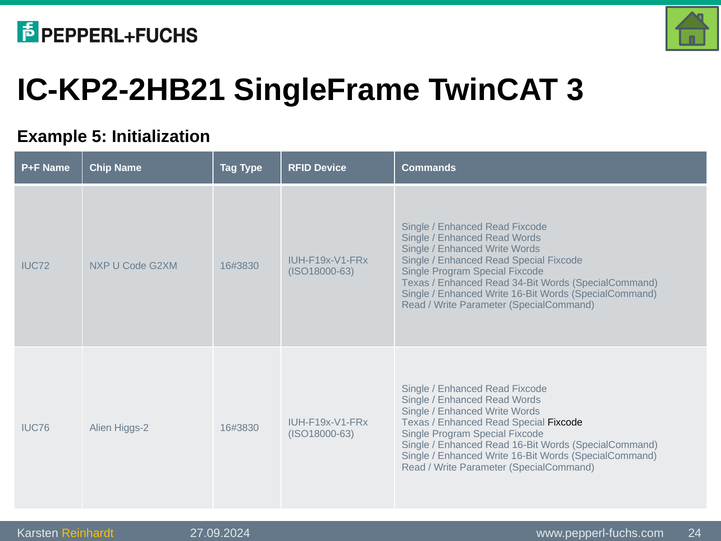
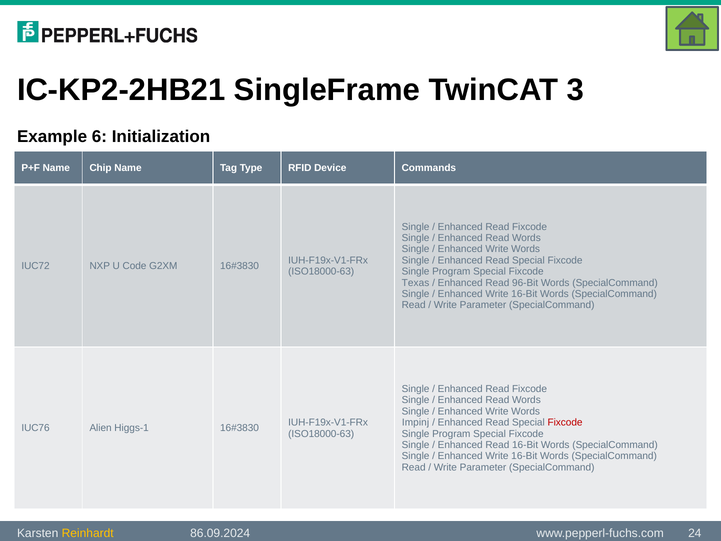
5: 5 -> 6
34-Bit: 34-Bit -> 96-Bit
Texas at (416, 422): Texas -> Impinj
Fixcode at (565, 422) colour: black -> red
Higgs-2: Higgs-2 -> Higgs-1
27.09.2024: 27.09.2024 -> 86.09.2024
